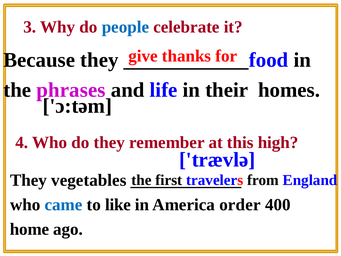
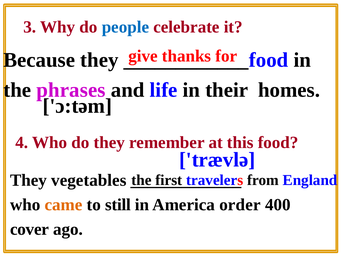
high: high -> food
came colour: blue -> orange
like: like -> still
home: home -> cover
